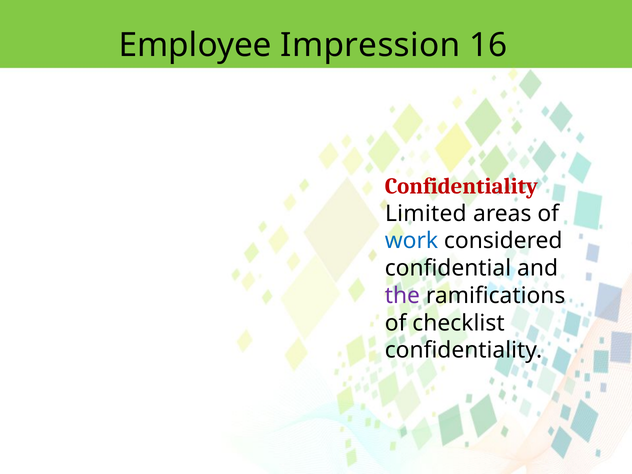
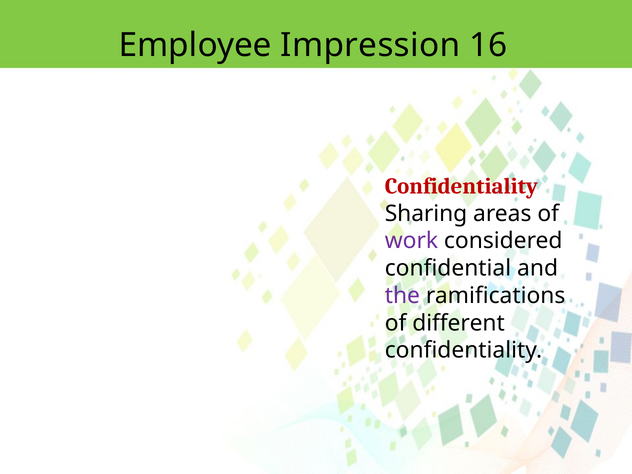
Limited: Limited -> Sharing
work colour: blue -> purple
checklist: checklist -> different
